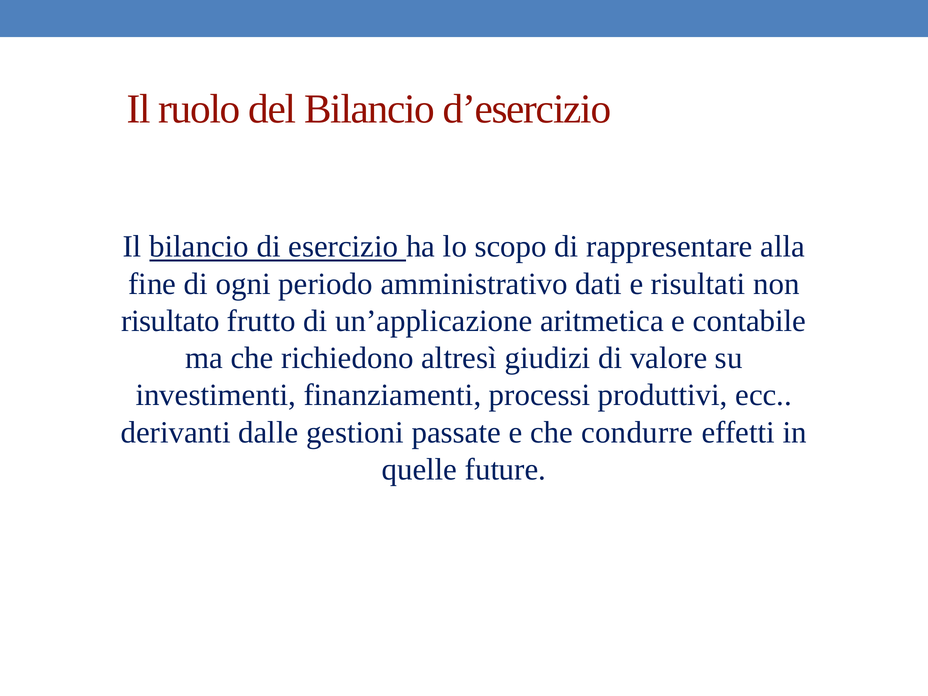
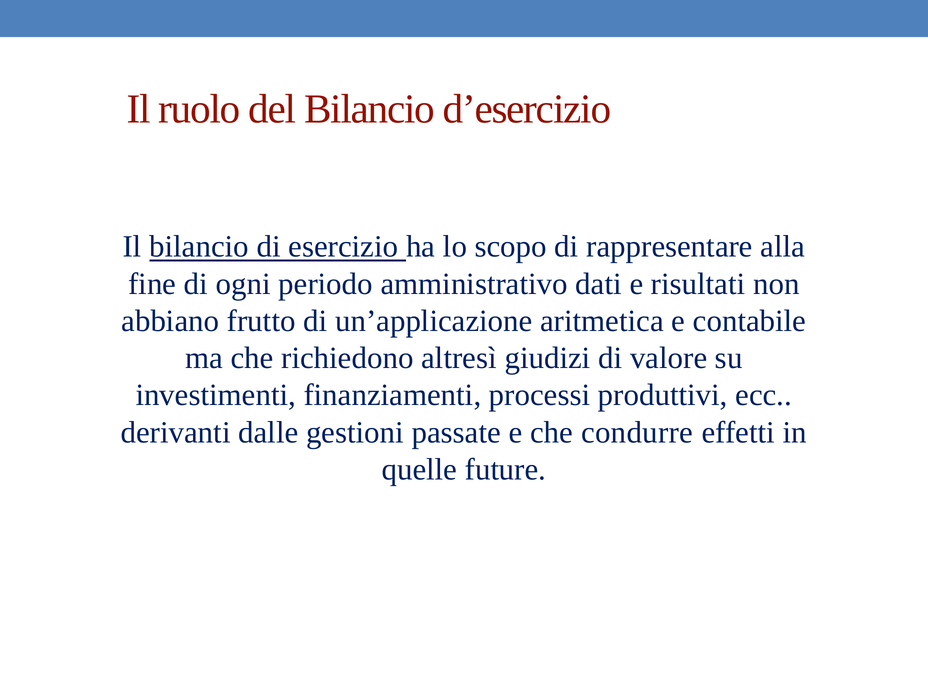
risultato: risultato -> abbiano
